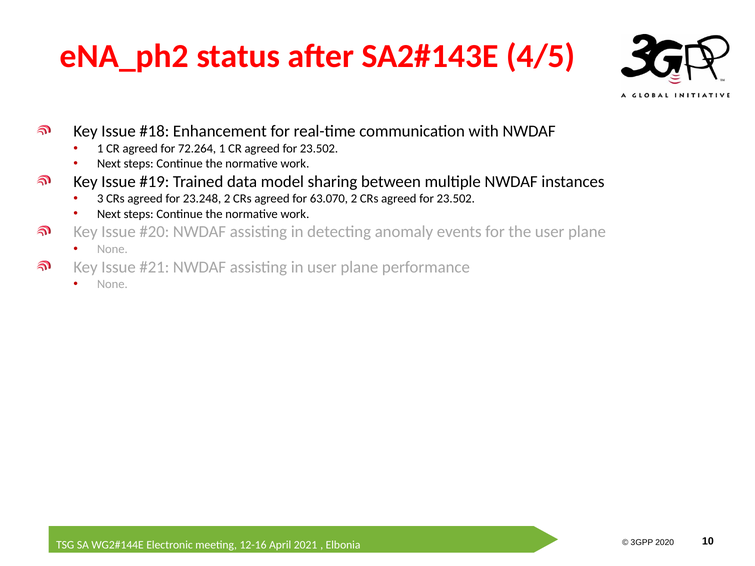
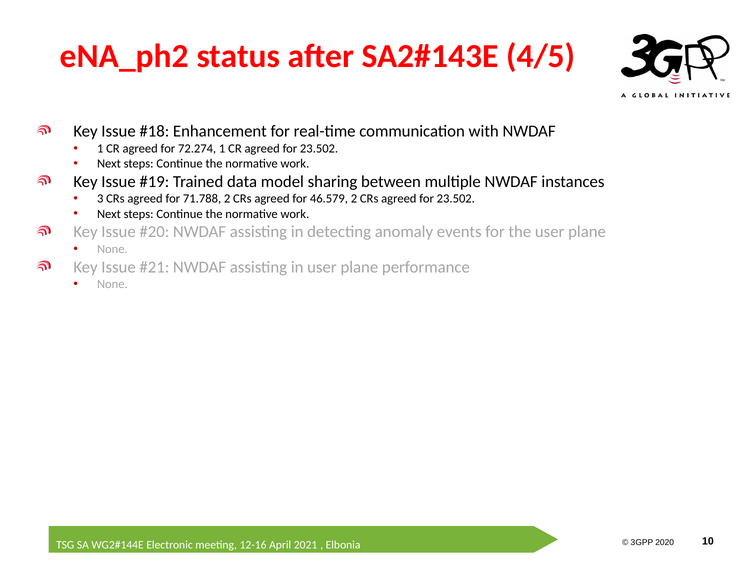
72.264: 72.264 -> 72.274
23.248: 23.248 -> 71.788
63.070: 63.070 -> 46.579
